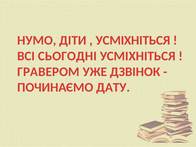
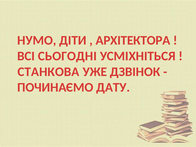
УСМІХНІТЬСЯ at (133, 40): УСМІХНІТЬСЯ -> АРХІТЕКТОРА
ГРАВЕРОМ: ГРАВЕРОМ -> СТАНКОВА
